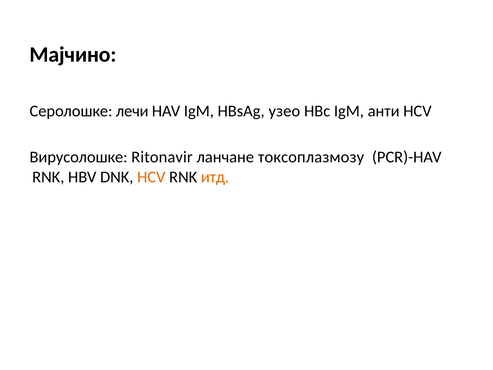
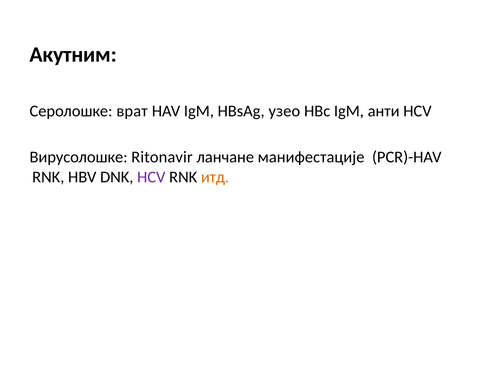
Мајчино: Мајчино -> Акутним
лечи: лечи -> врат
токсоплазмозу: токсоплазмозу -> манифестације
HCV at (151, 177) colour: orange -> purple
